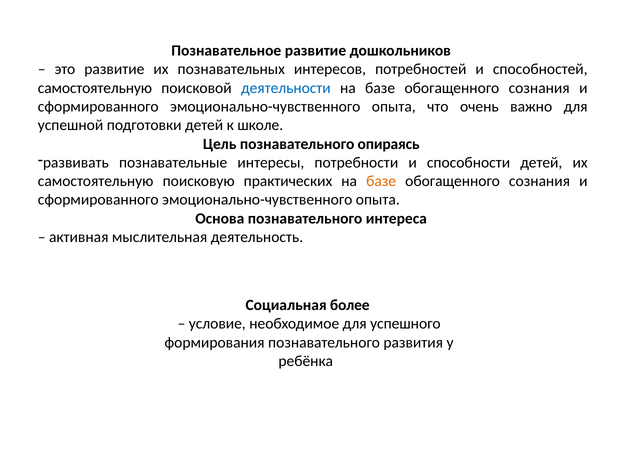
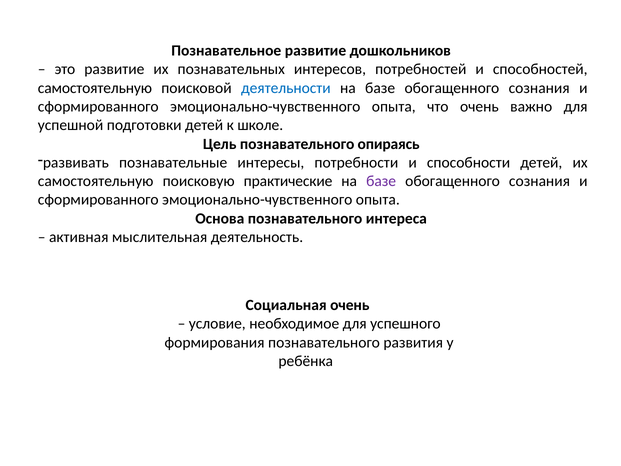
практических: практических -> практические
базе at (381, 181) colour: orange -> purple
Социальная более: более -> очень
